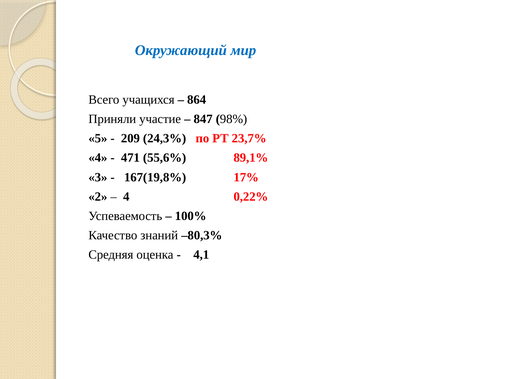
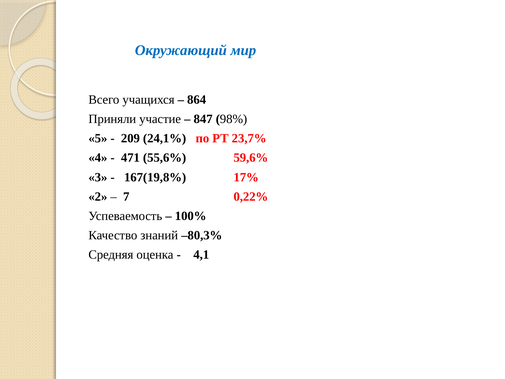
24,3%: 24,3% -> 24,1%
89,1%: 89,1% -> 59,6%
4 at (126, 196): 4 -> 7
